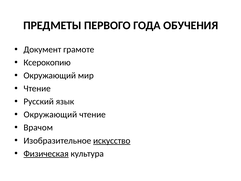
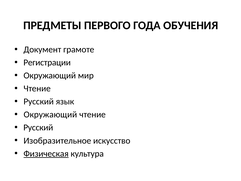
Ксерокопию: Ксерокопию -> Регистрации
Врачом at (38, 127): Врачом -> Русский
искусство underline: present -> none
